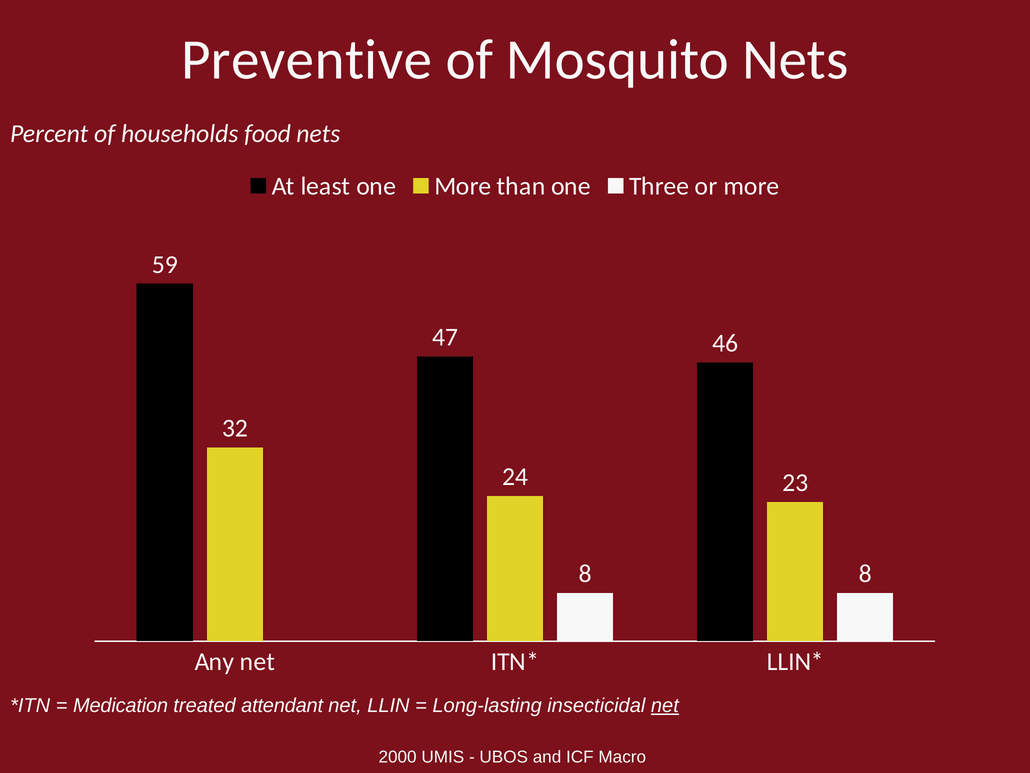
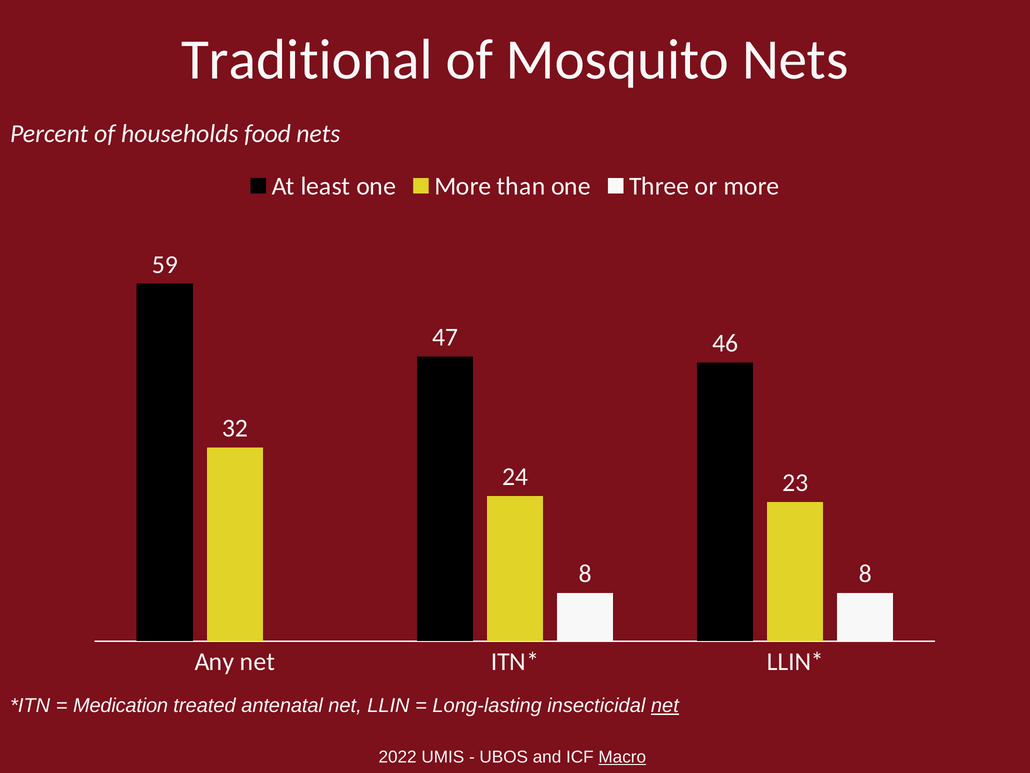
Preventive: Preventive -> Traditional
attendant: attendant -> antenatal
2000: 2000 -> 2022
Macro underline: none -> present
